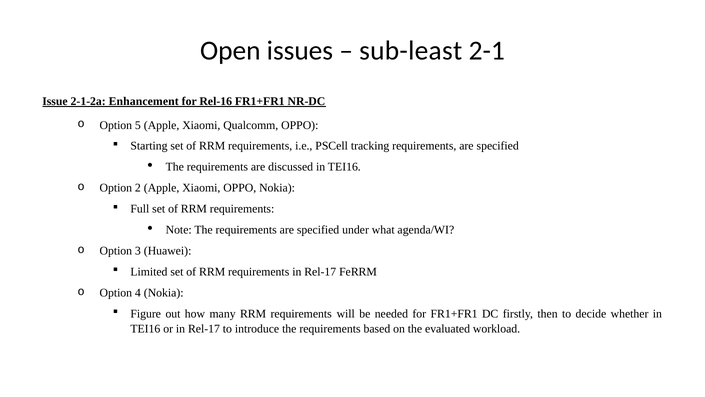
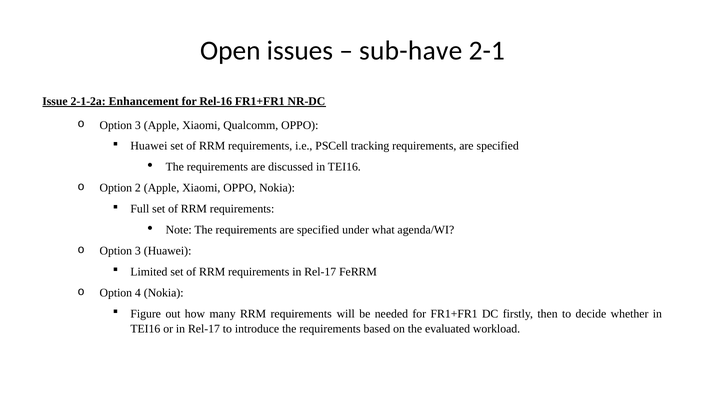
sub-least: sub-least -> sub-have
5 at (138, 125): 5 -> 3
Starting at (149, 146): Starting -> Huawei
